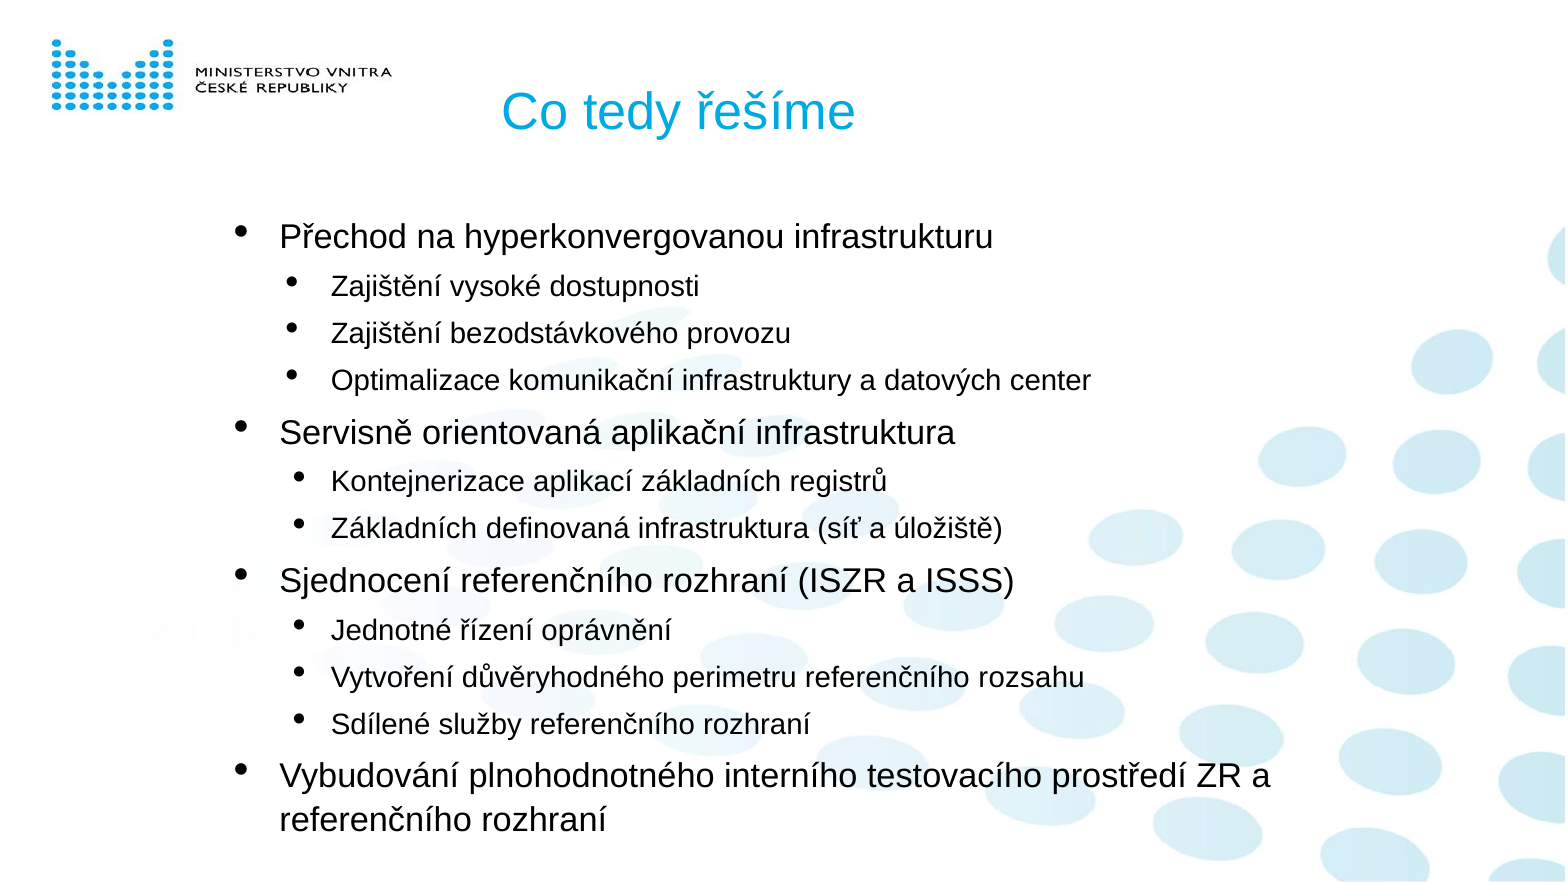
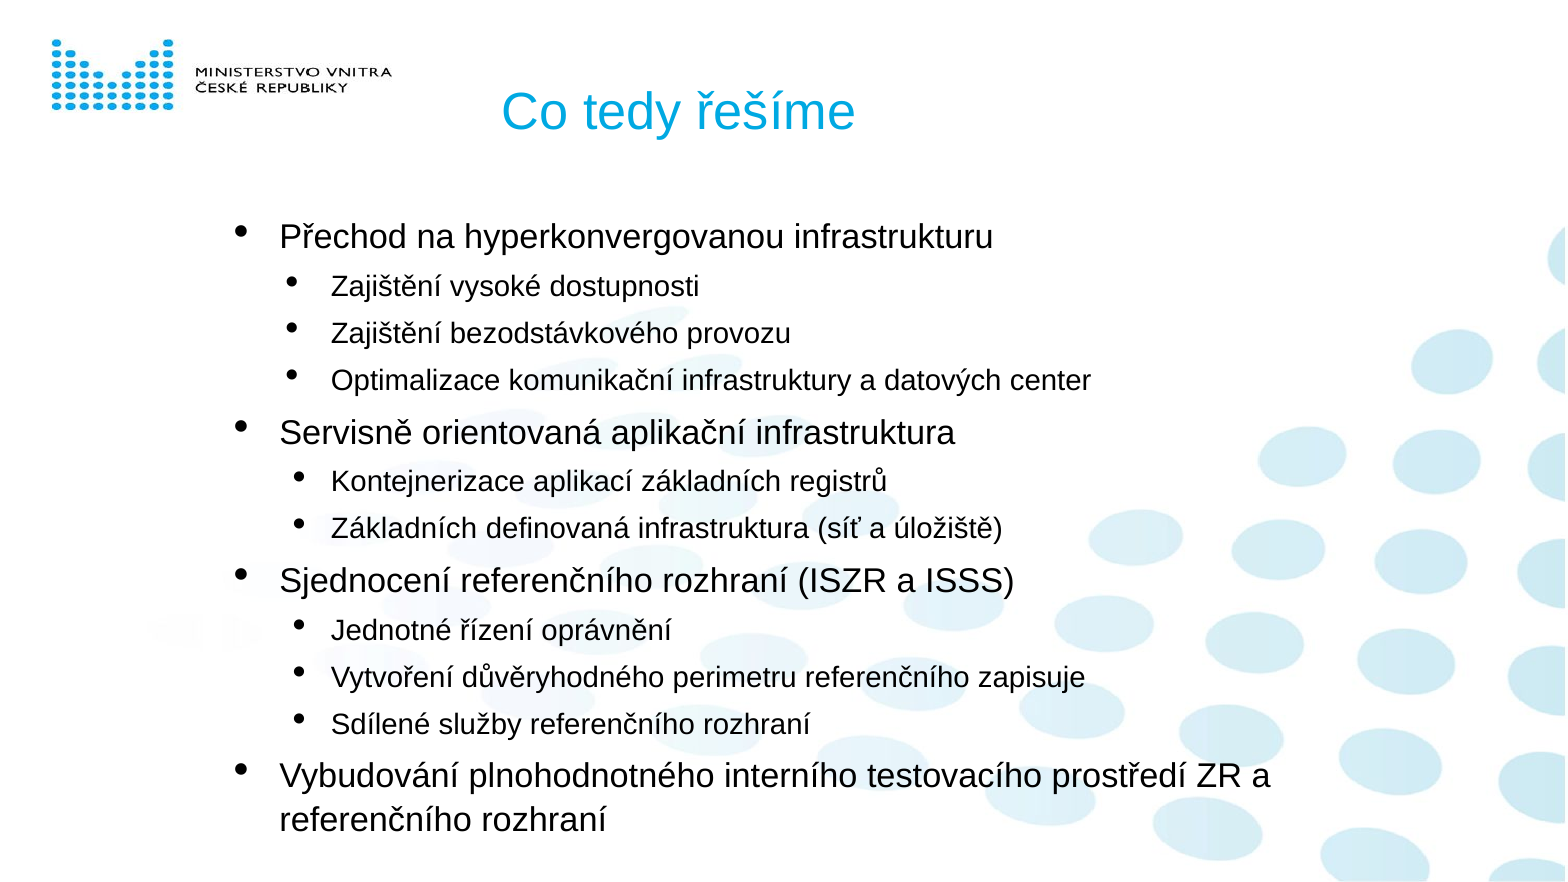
rozsahu: rozsahu -> zapisuje
